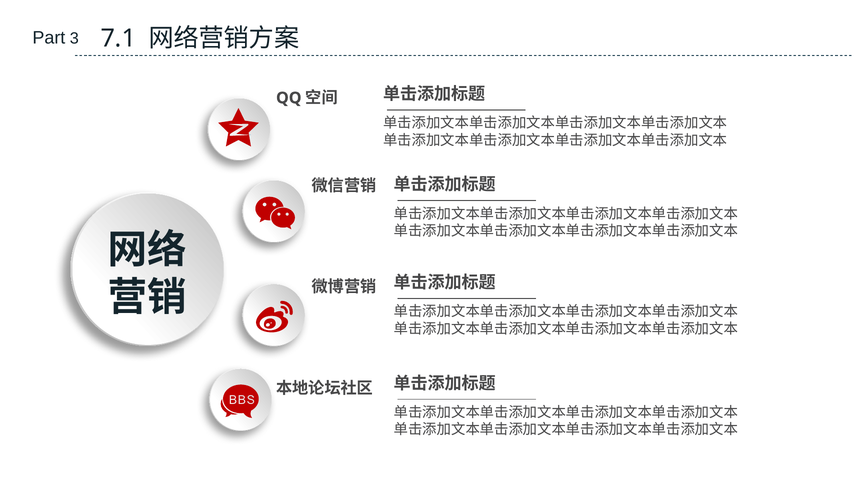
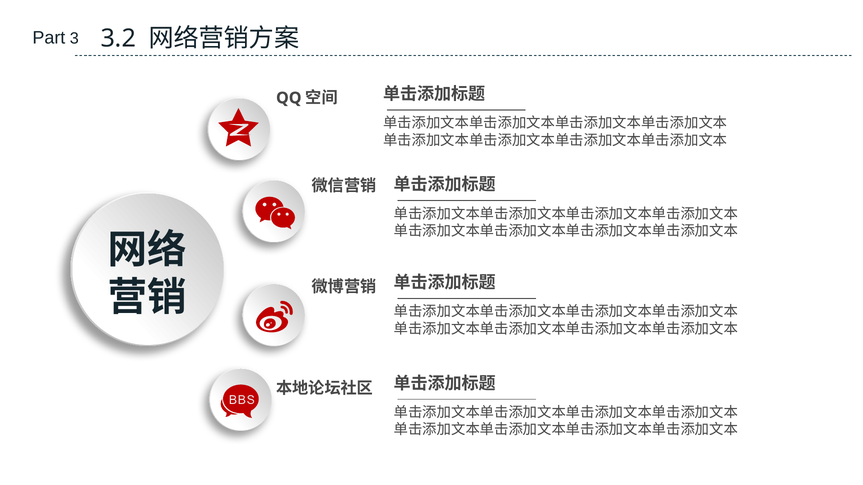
7.1: 7.1 -> 3.2
